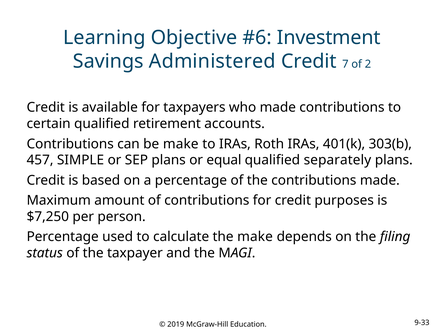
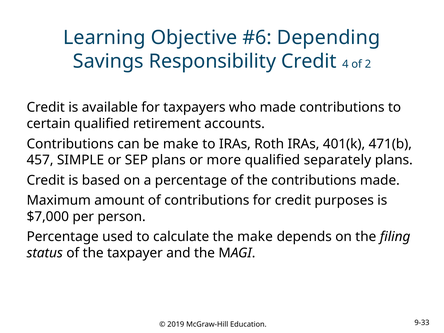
Investment: Investment -> Depending
Administered: Administered -> Responsibility
7: 7 -> 4
303(b: 303(b -> 471(b
equal: equal -> more
$7,250: $7,250 -> $7,000
